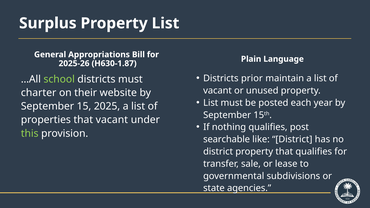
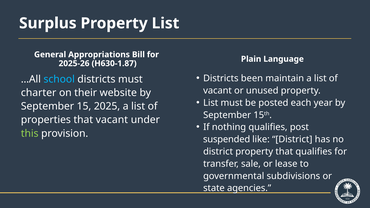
prior: prior -> been
school colour: light green -> light blue
searchable: searchable -> suspended
